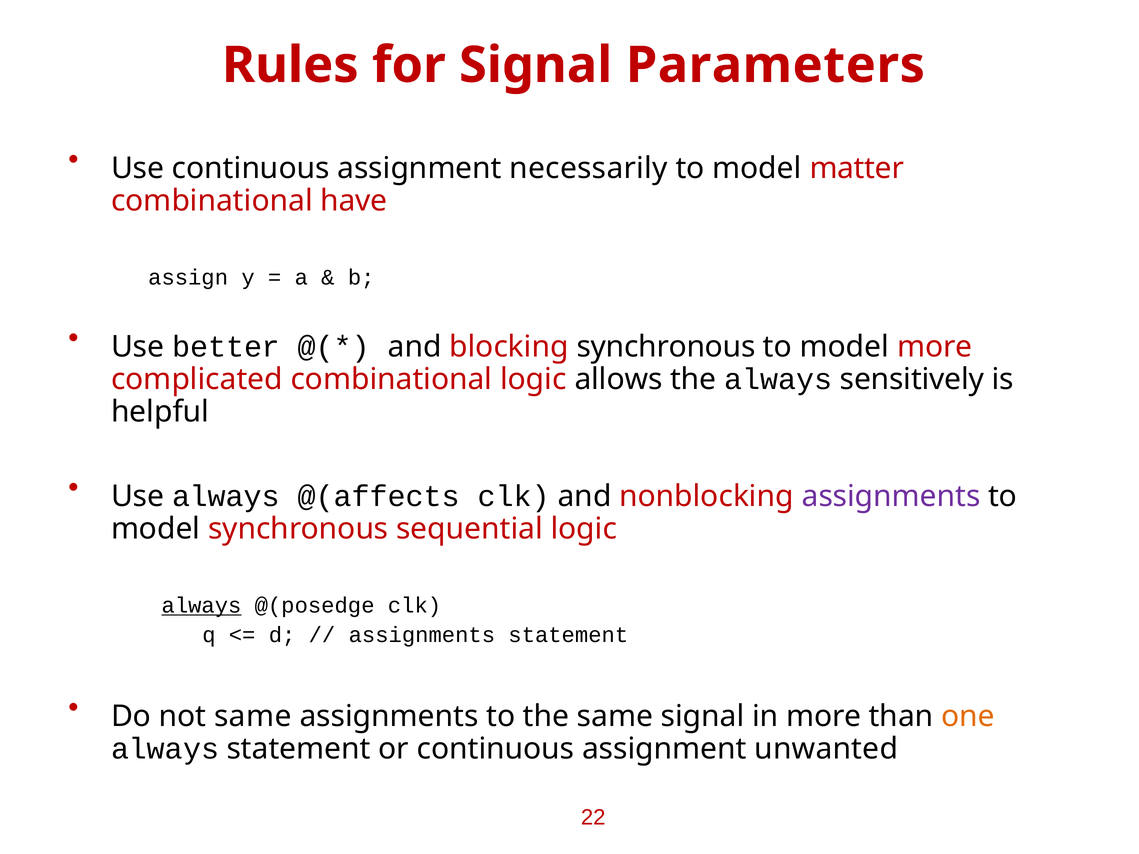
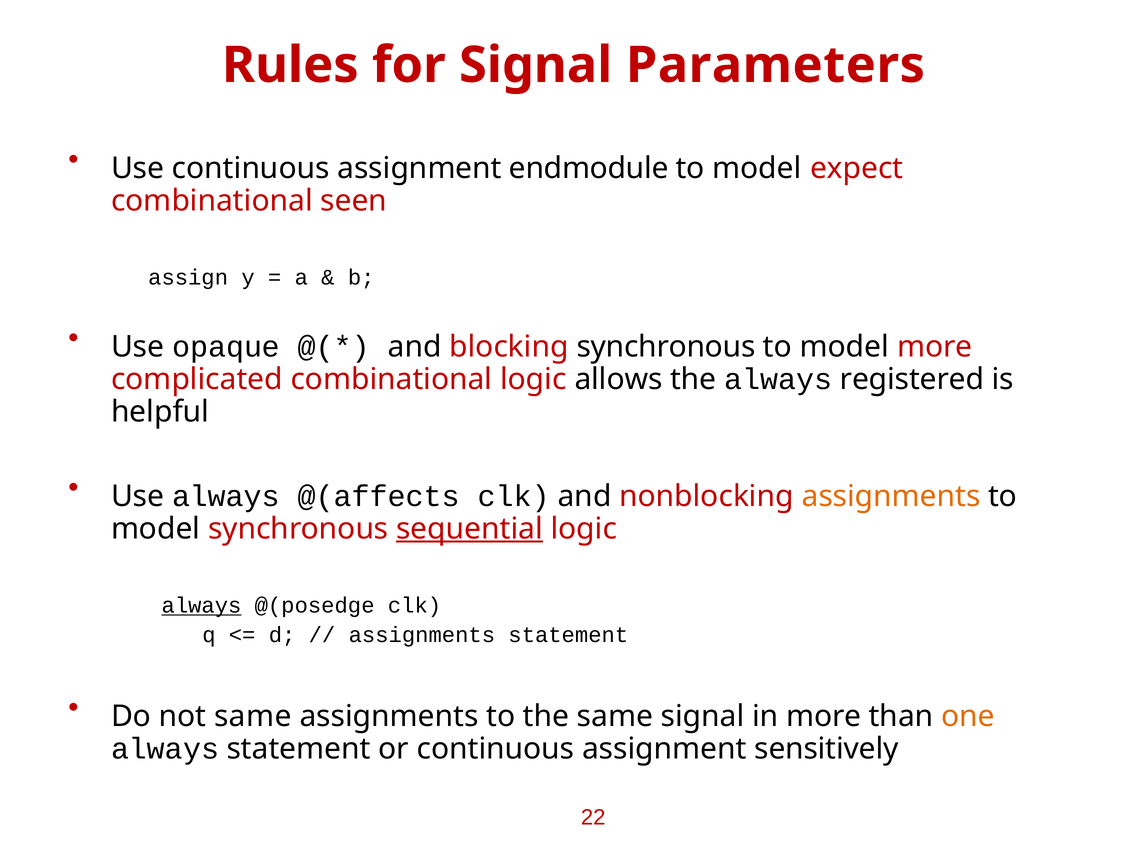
necessarily: necessarily -> endmodule
matter: matter -> expect
have: have -> seen
better: better -> opaque
sensitively: sensitively -> registered
assignments at (891, 496) colour: purple -> orange
sequential underline: none -> present
unwanted: unwanted -> sensitively
